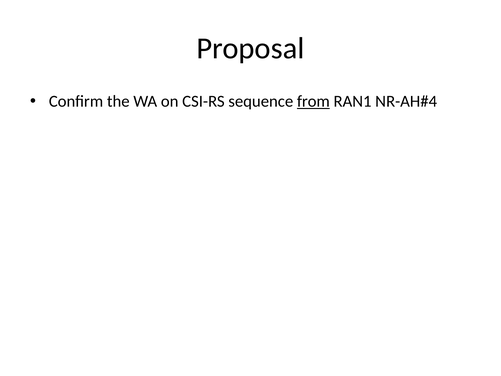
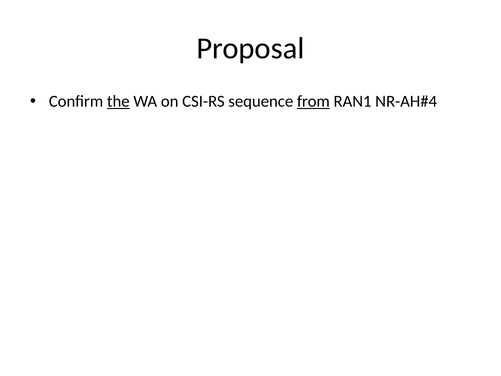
the underline: none -> present
